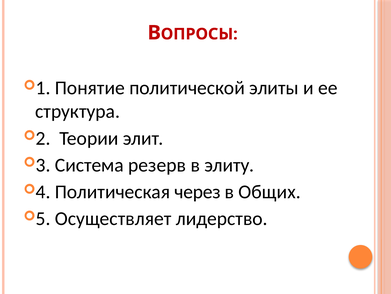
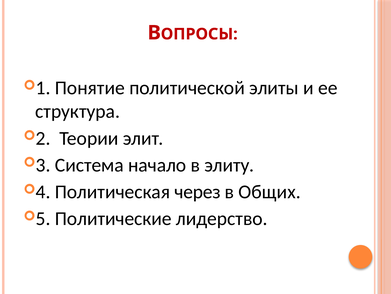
резерв: резерв -> начало
Осуществляет: Осуществляет -> Политические
